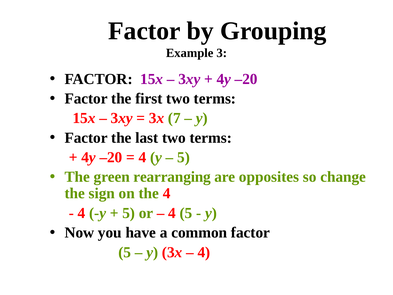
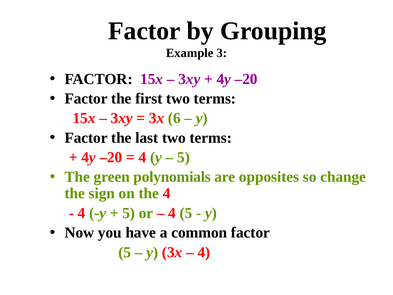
7: 7 -> 6
rearranging: rearranging -> polynomials
